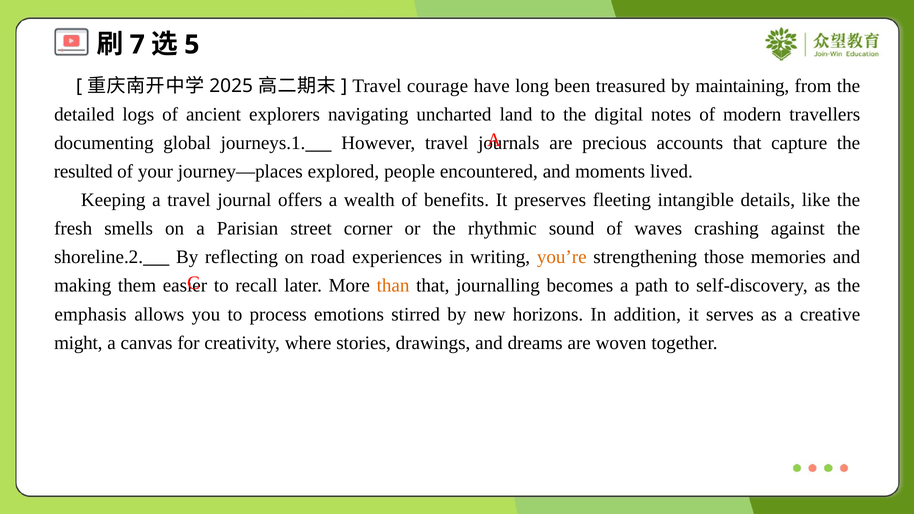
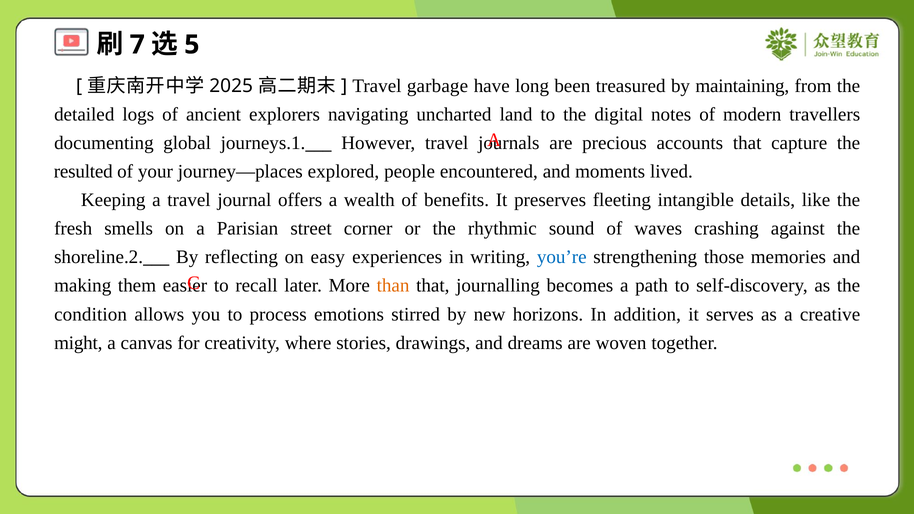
courage: courage -> garbage
road: road -> easy
you’re colour: orange -> blue
emphasis: emphasis -> condition
